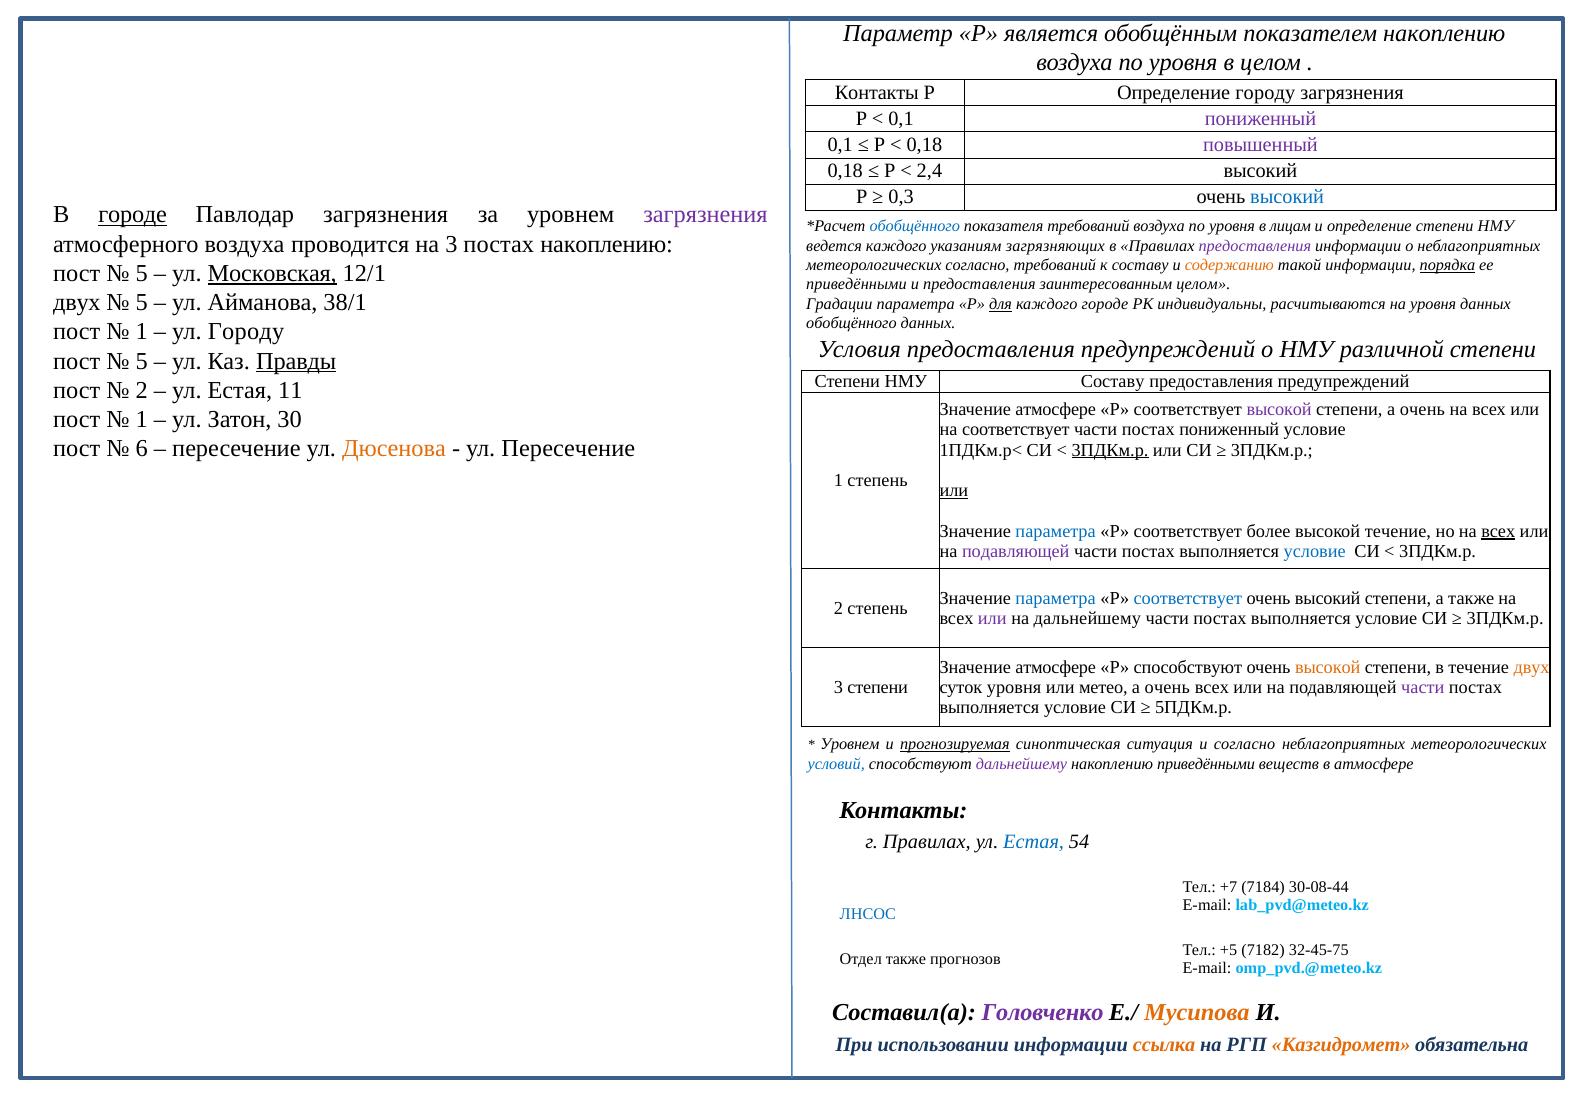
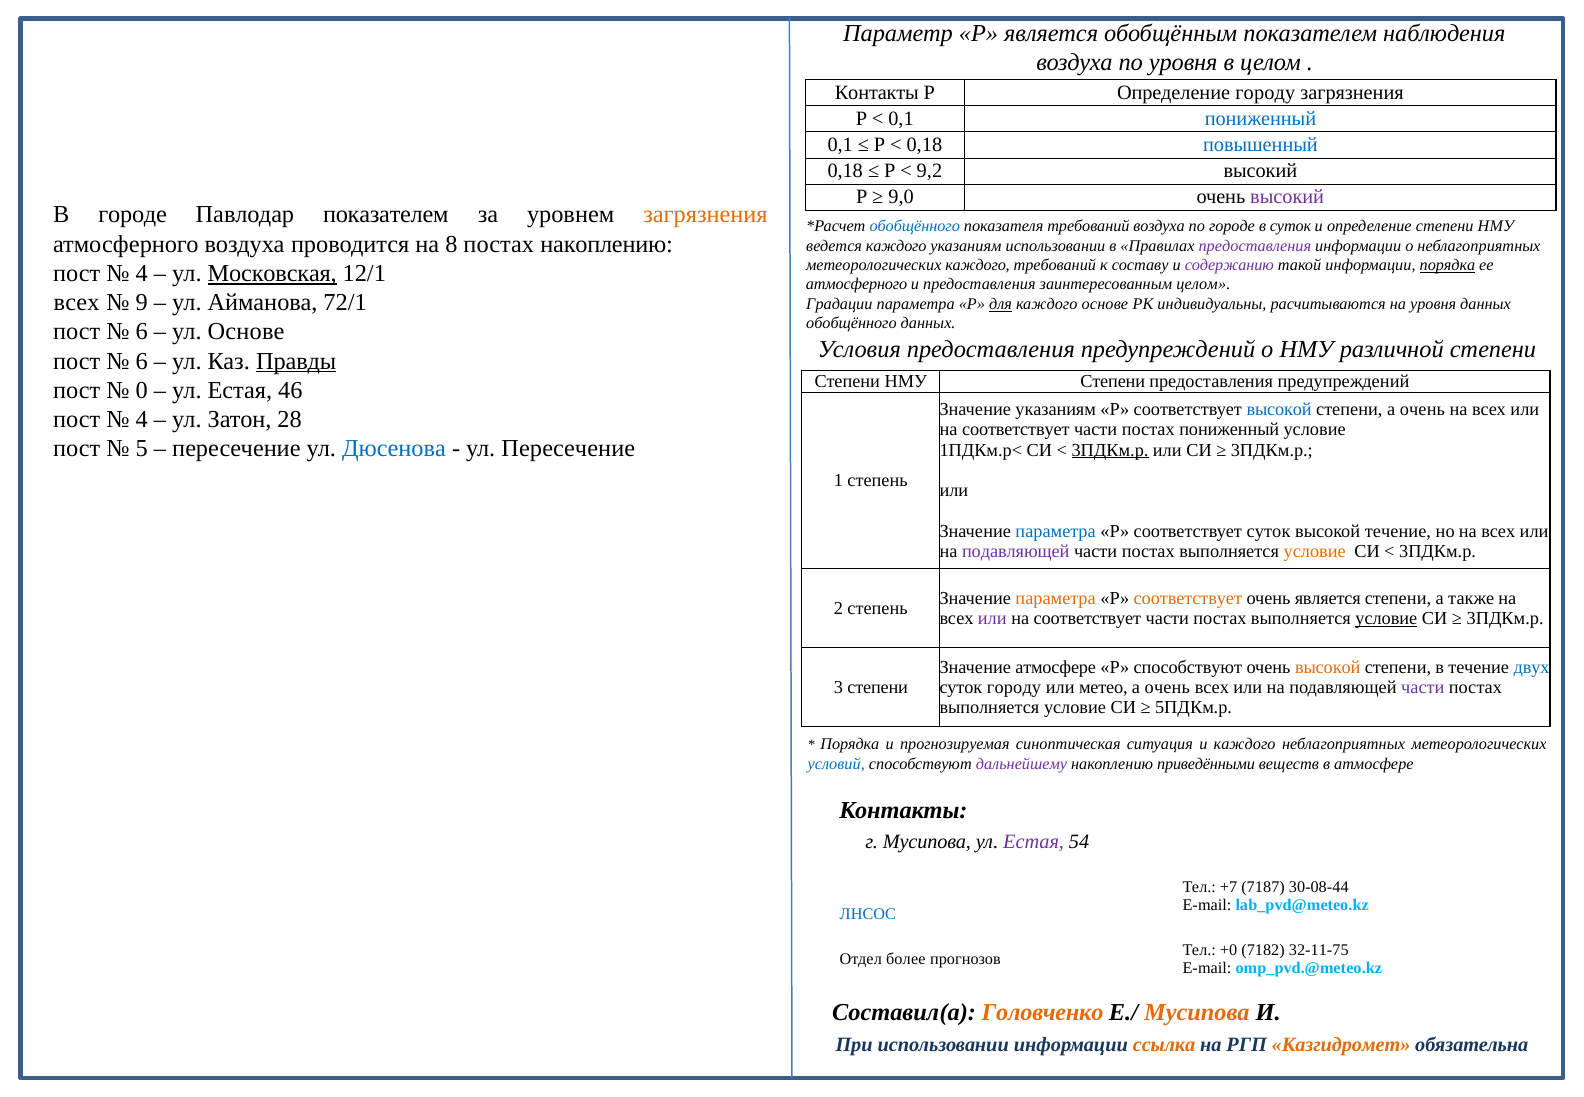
показателем накоплению: накоплению -> наблюдения
пониженный at (1260, 119) colour: purple -> blue
повышенный colour: purple -> blue
2,4: 2,4 -> 9,2
0,3: 0,3 -> 9,0
высокий at (1287, 197) colour: blue -> purple
городе at (133, 215) underline: present -> none
Павлодар загрязнения: загрязнения -> показателем
загрязнения at (705, 215) colour: purple -> orange
уровня at (1232, 226): уровня -> городе
в лицам: лицам -> суток
на 3: 3 -> 8
указаниям загрязняющих: загрязняющих -> использовании
метеорологических согласно: согласно -> каждого
содержанию colour: orange -> purple
5 at (142, 273): 5 -> 4
приведёнными at (856, 284): приведёнными -> атмосферного
двух at (77, 303): двух -> всех
5 at (142, 303): 5 -> 9
38/1: 38/1 -> 72/1
каждого городе: городе -> основе
1 at (142, 332): 1 -> 6
ул Городу: Городу -> Основе
5 at (142, 361): 5 -> 6
НМУ Составу: Составу -> Степени
2 at (142, 390): 2 -> 0
11: 11 -> 46
атмосфере at (1056, 409): атмосфере -> указаниям
высокой at (1279, 409) colour: purple -> blue
1 at (142, 419): 1 -> 4
30: 30 -> 28
6: 6 -> 5
Дюсенова colour: orange -> blue
или at (954, 490) underline: present -> none
соответствует более: более -> суток
всех at (1498, 531) underline: present -> none
условие at (1315, 551) colour: blue -> orange
параметра at (1056, 598) colour: blue -> orange
соответствует at (1188, 598) colour: blue -> orange
высокий at (1328, 598): высокий -> является
дальнейшему at (1087, 618): дальнейшему -> соответствует
условие at (1386, 618) underline: none -> present
двух at (1532, 667) colour: orange -> blue
суток уровня: уровня -> городу
Уровнем at (850, 744): Уровнем -> Порядка
прогнозируемая underline: present -> none
и согласно: согласно -> каждого
г Правилах: Правилах -> Мусипова
Естая at (1034, 842) colour: blue -> purple
7184: 7184 -> 7187
+5: +5 -> +0
32-45-75: 32-45-75 -> 32-11-75
Отдел также: также -> более
Головченко colour: purple -> orange
